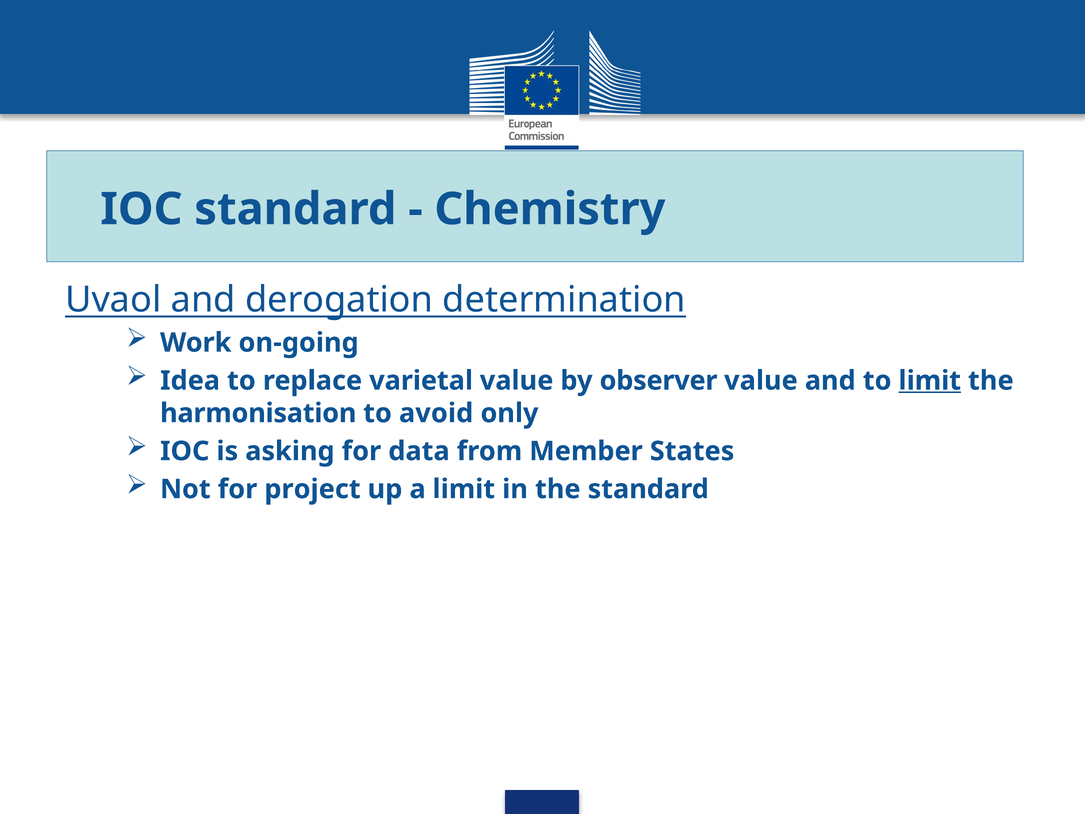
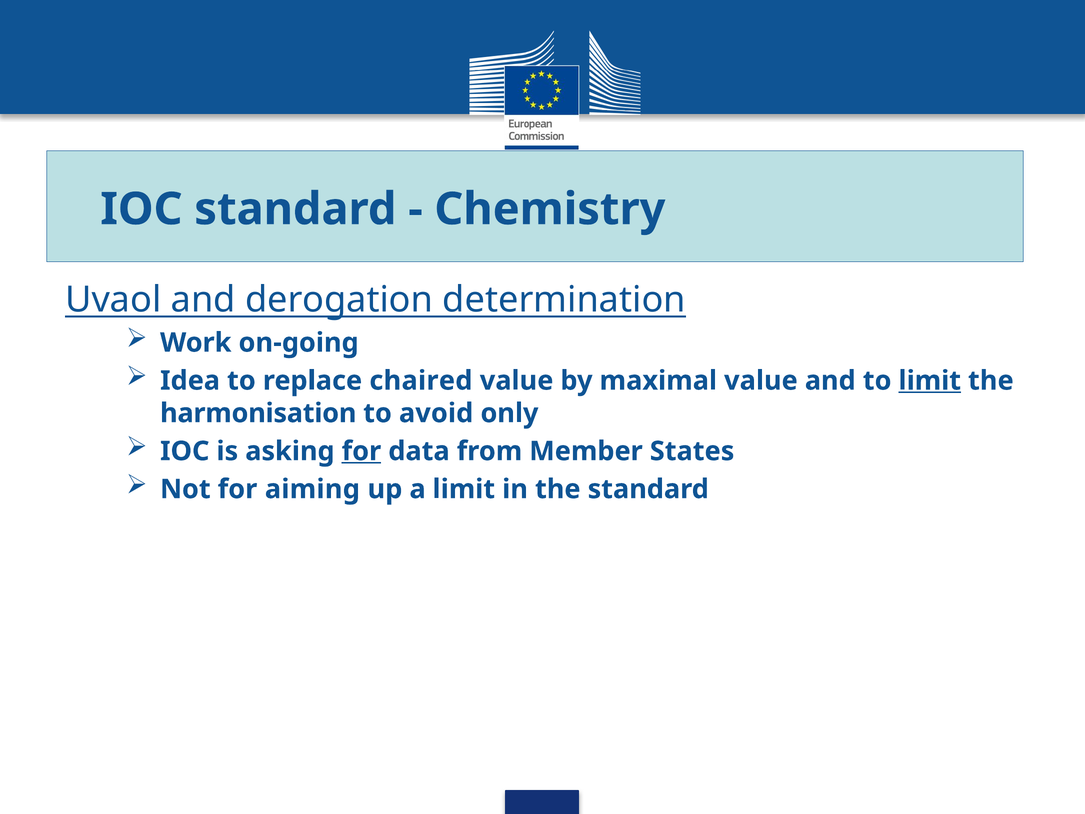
varietal: varietal -> chaired
observer: observer -> maximal
for at (361, 451) underline: none -> present
project: project -> aiming
